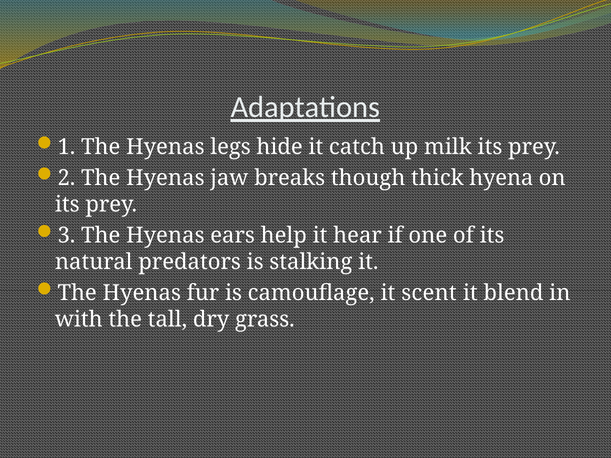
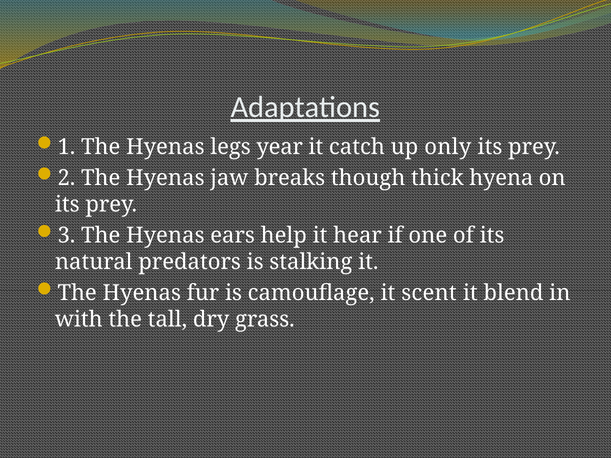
hide: hide -> year
milk: milk -> only
